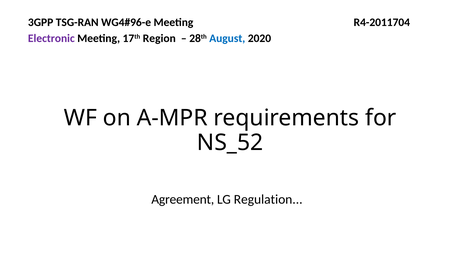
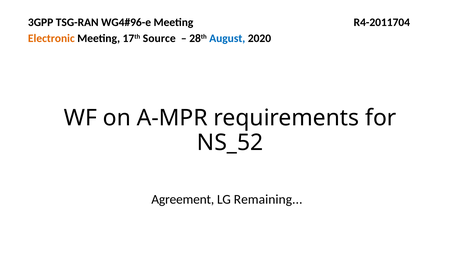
Electronic colour: purple -> orange
Region: Region -> Source
Regulation: Regulation -> Remaining
